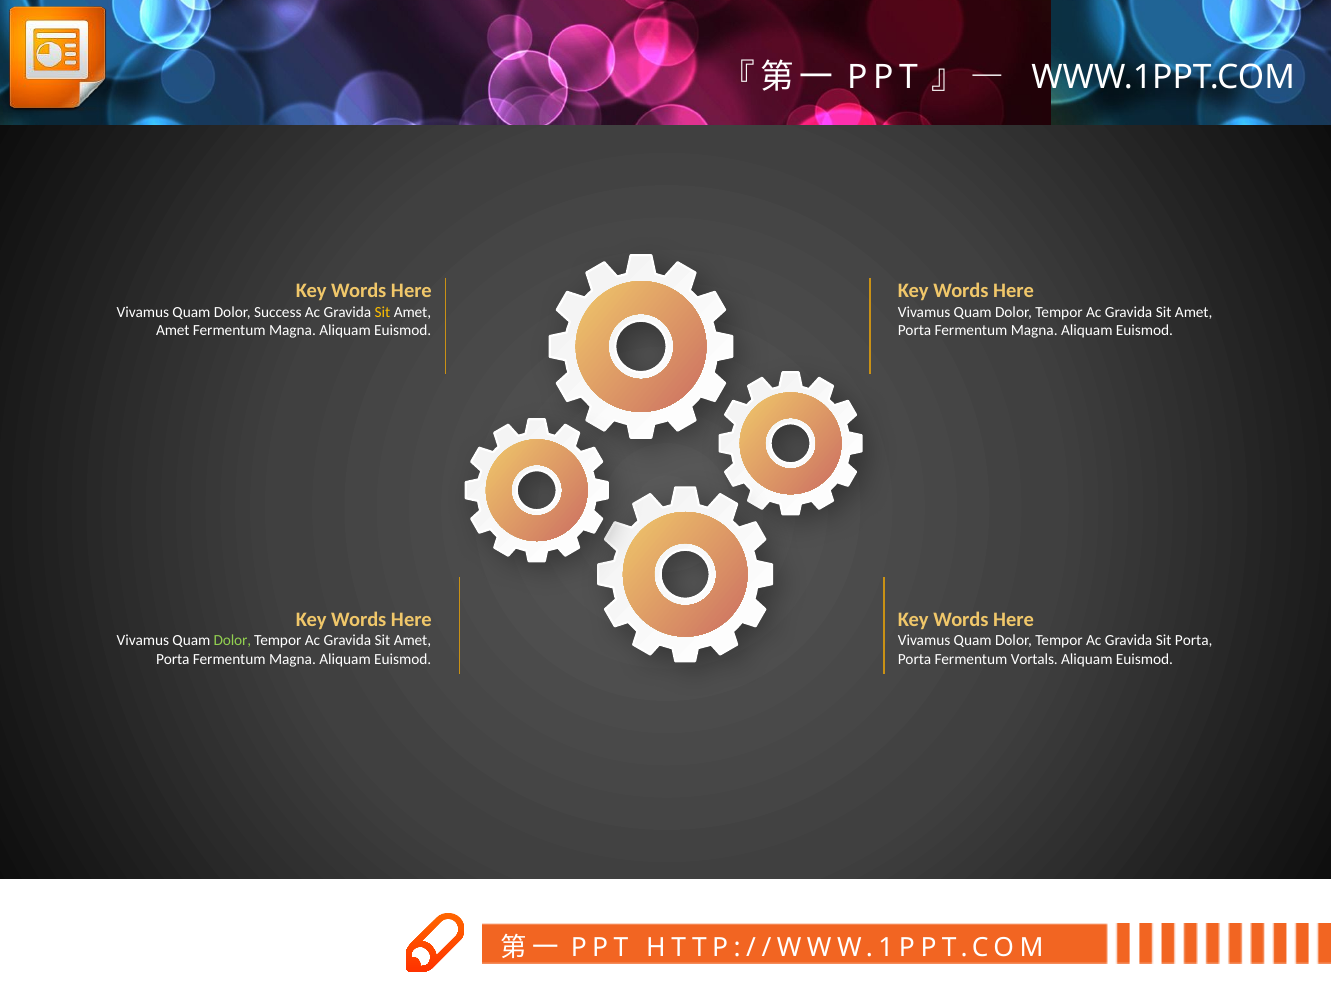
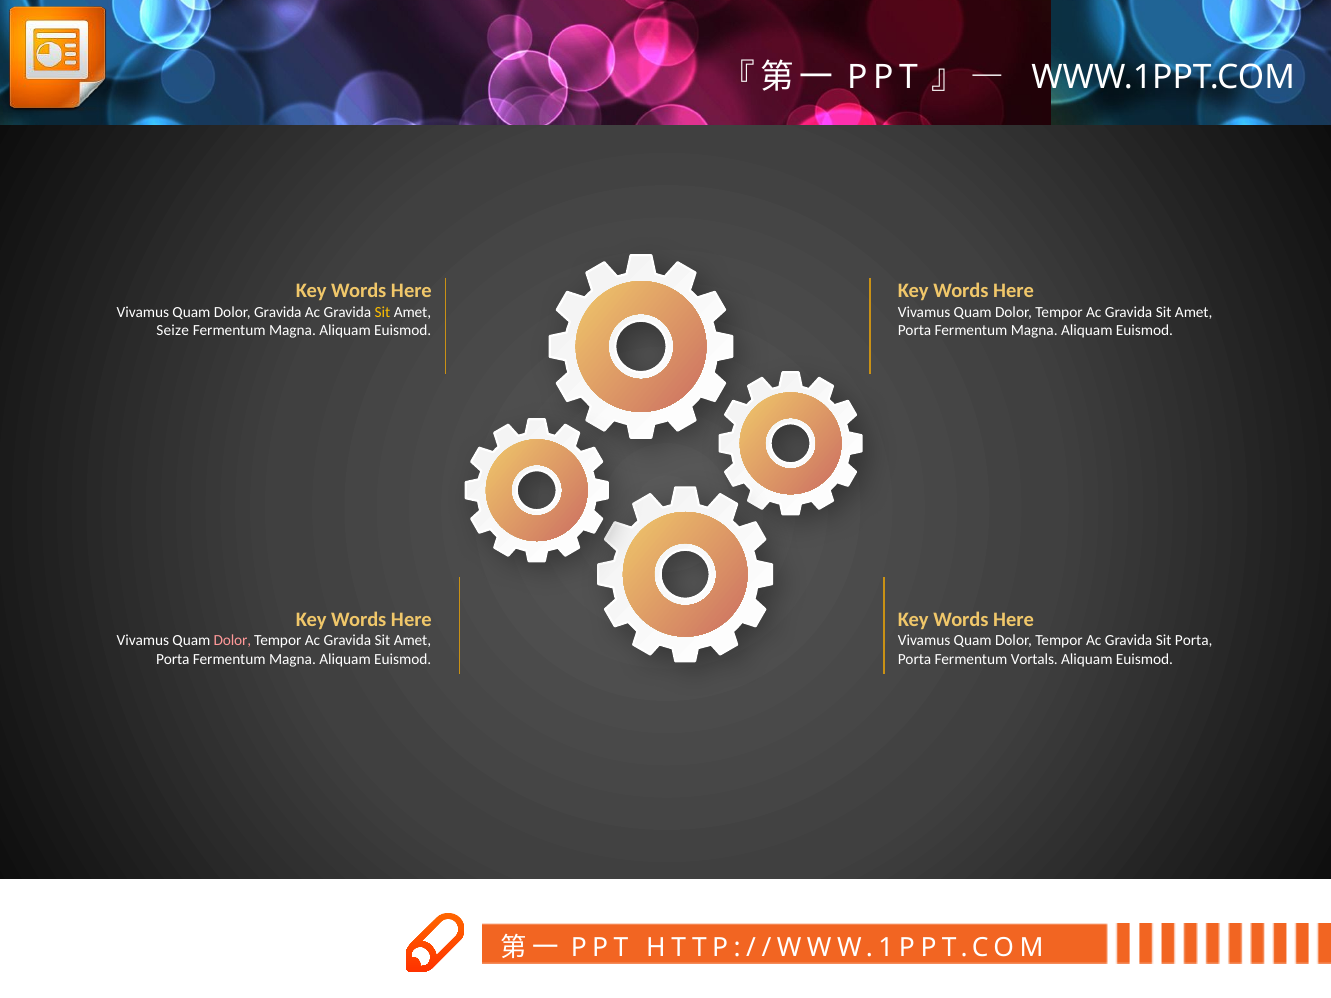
Dolor Success: Success -> Gravida
Amet at (173, 331): Amet -> Seize
Dolor at (232, 641) colour: light green -> pink
